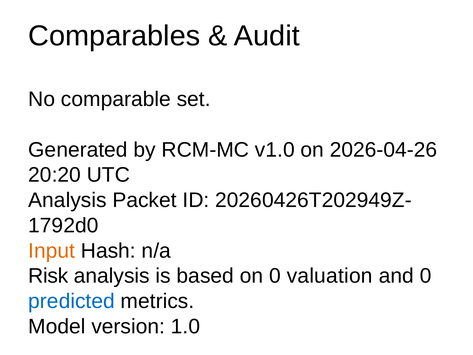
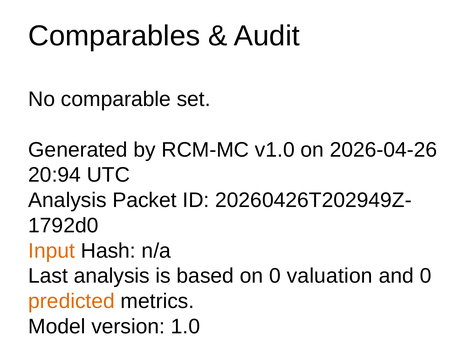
20:20: 20:20 -> 20:94
Risk: Risk -> Last
predicted colour: blue -> orange
